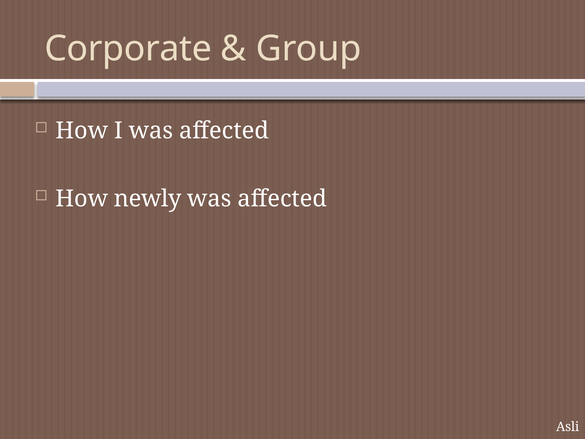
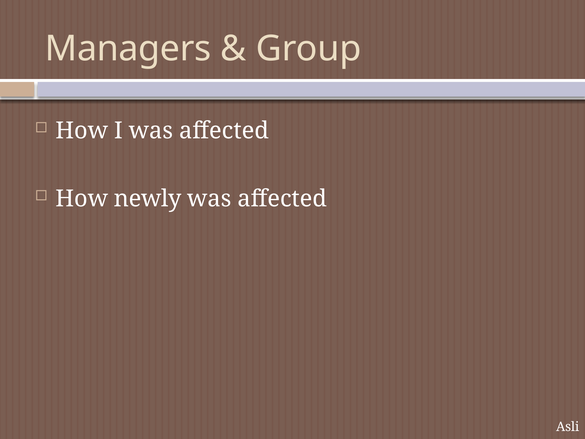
Corporate: Corporate -> Managers
